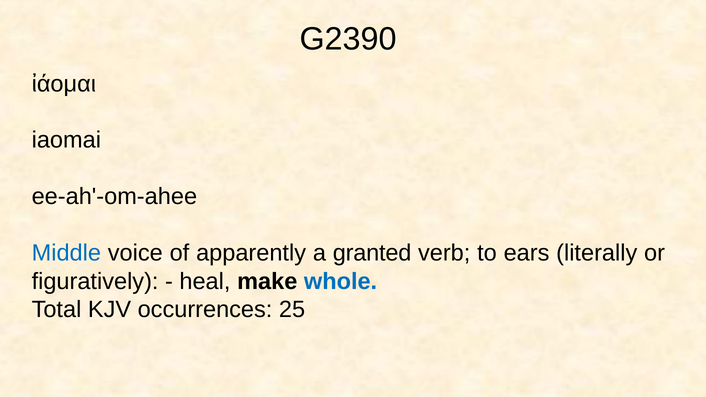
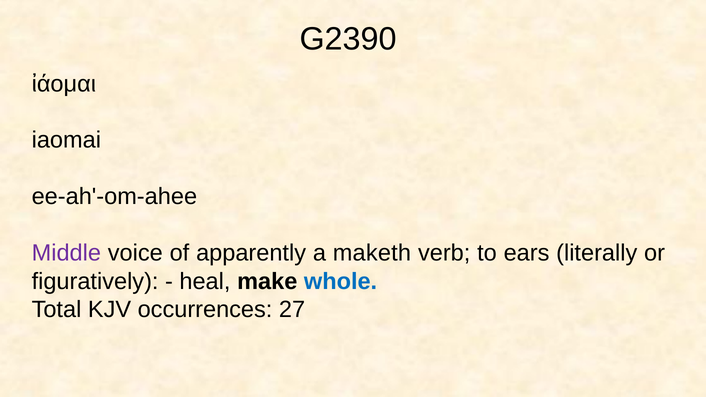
Middle colour: blue -> purple
granted: granted -> maketh
25: 25 -> 27
